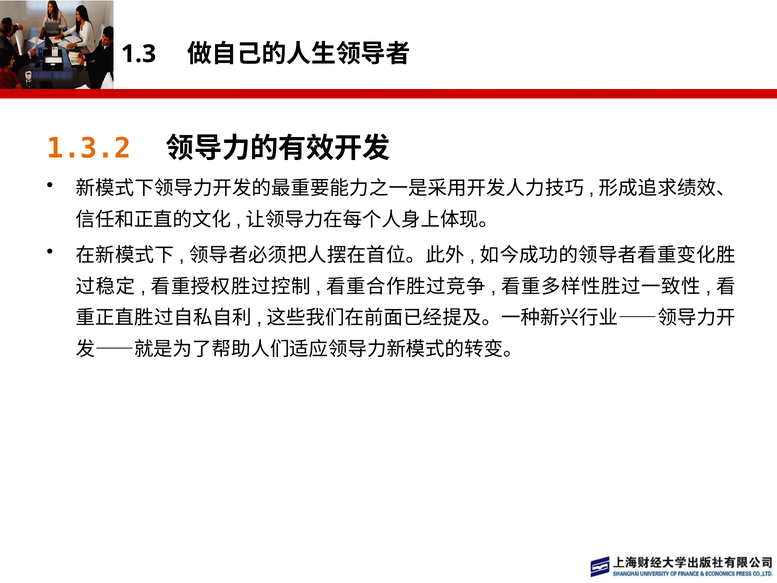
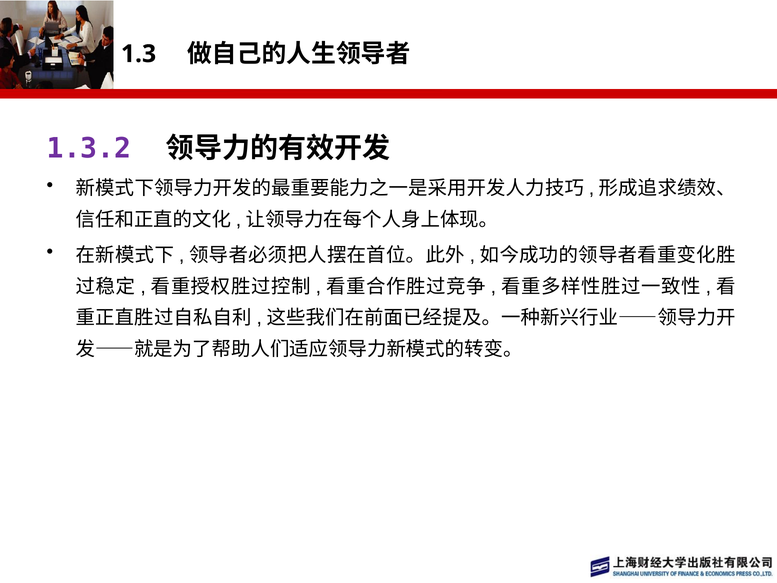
1.3.2 colour: orange -> purple
